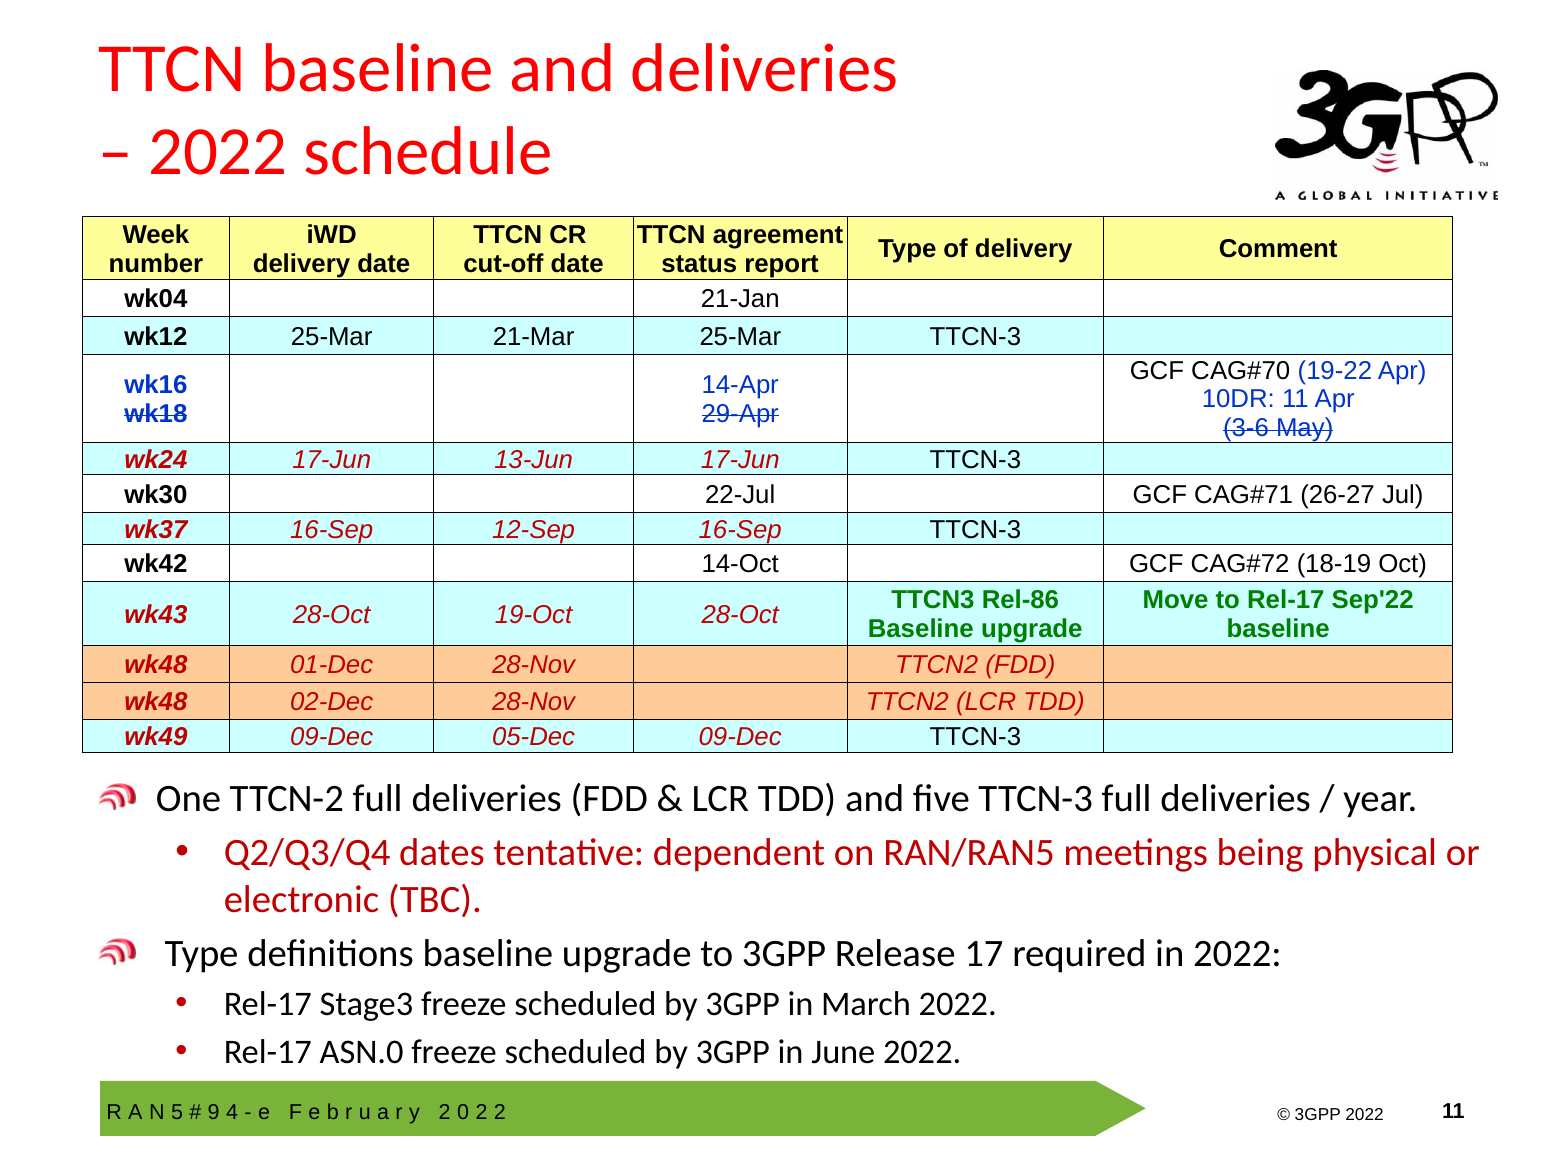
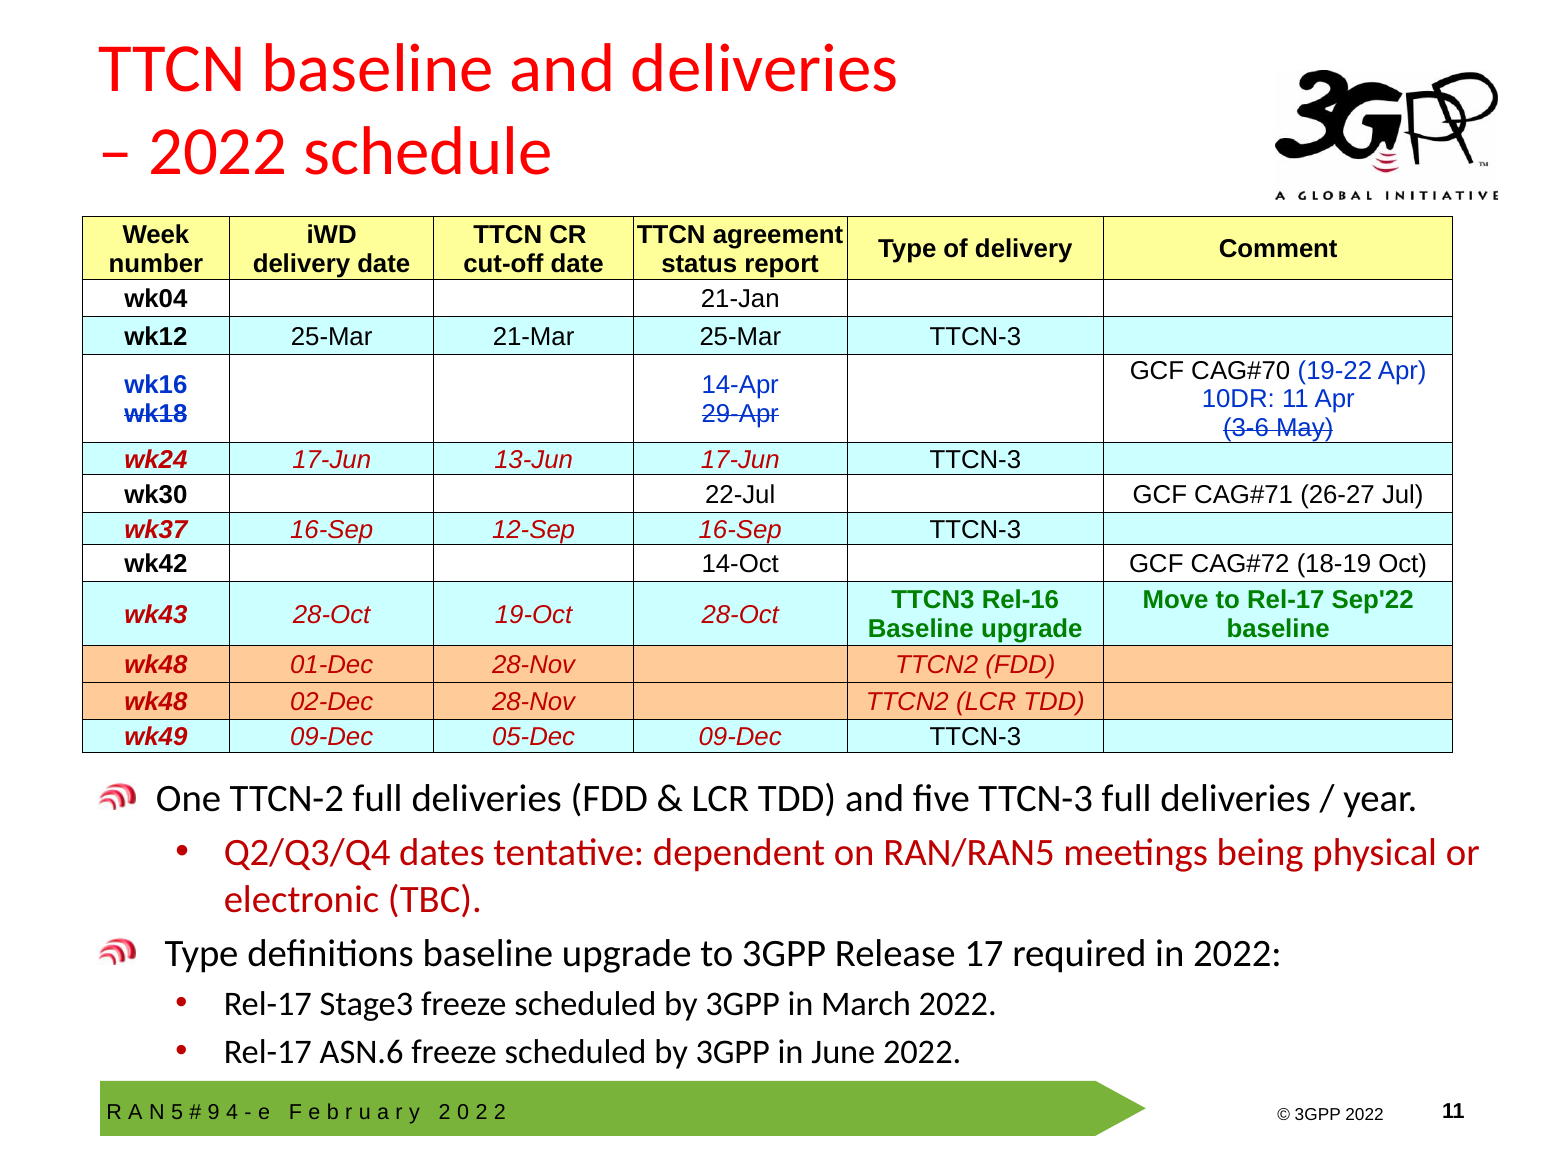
Rel-86: Rel-86 -> Rel-16
ASN.0: ASN.0 -> ASN.6
